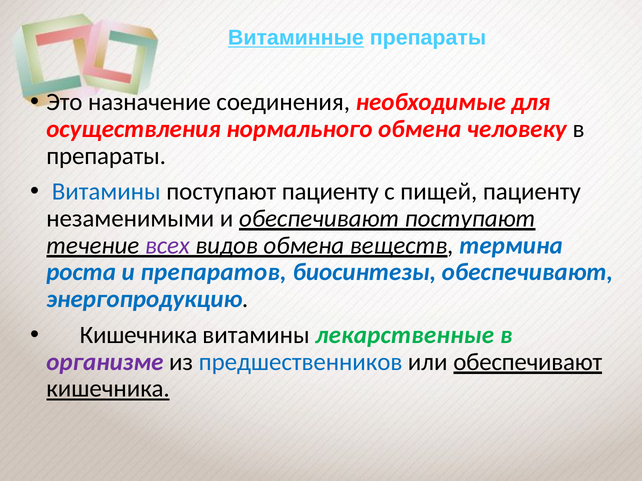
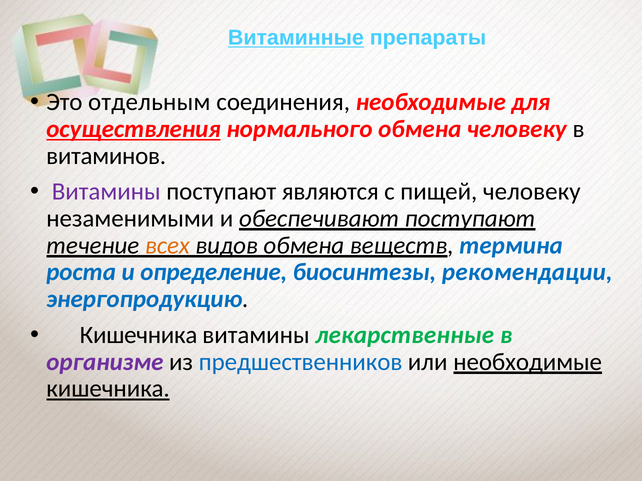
назначение: назначение -> отдельным
осуществления underline: none -> present
препараты at (106, 156): препараты -> витаминов
Витамины at (106, 192) colour: blue -> purple
поступают пациенту: пациенту -> являются
пищей пациенту: пациенту -> человеку
всех colour: purple -> orange
препаратов: препаратов -> определение
биосинтезы обеспечивают: обеспечивают -> рекомендации
или обеспечивают: обеспечивают -> необходимые
